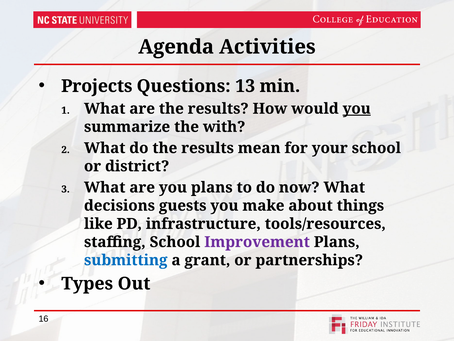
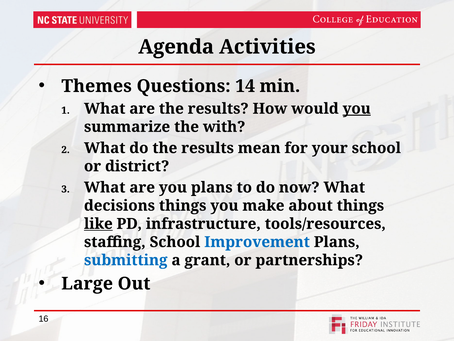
Projects: Projects -> Themes
13: 13 -> 14
decisions guests: guests -> things
like underline: none -> present
Improvement colour: purple -> blue
Types: Types -> Large
